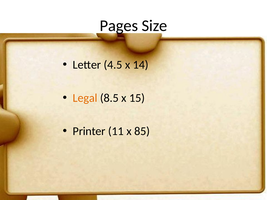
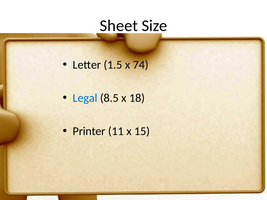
Pages: Pages -> Sheet
4.5: 4.5 -> 1.5
14: 14 -> 74
Legal colour: orange -> blue
15: 15 -> 18
85: 85 -> 15
